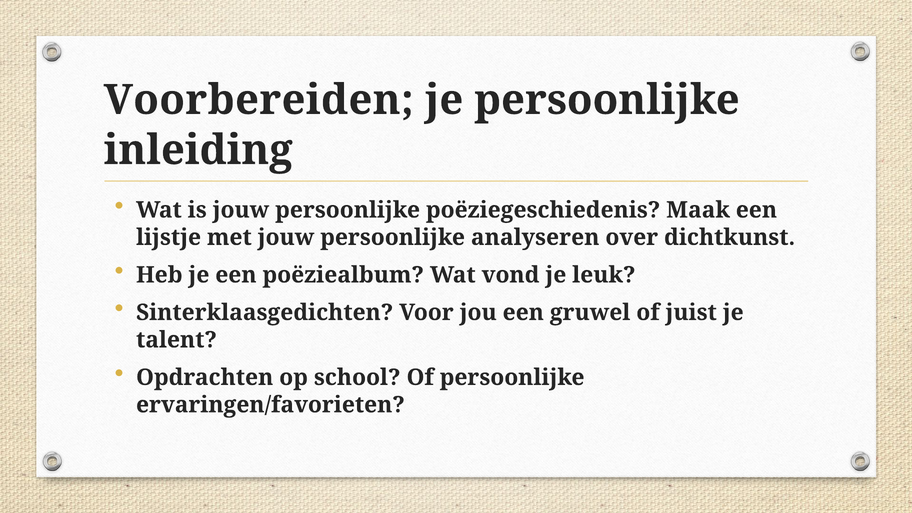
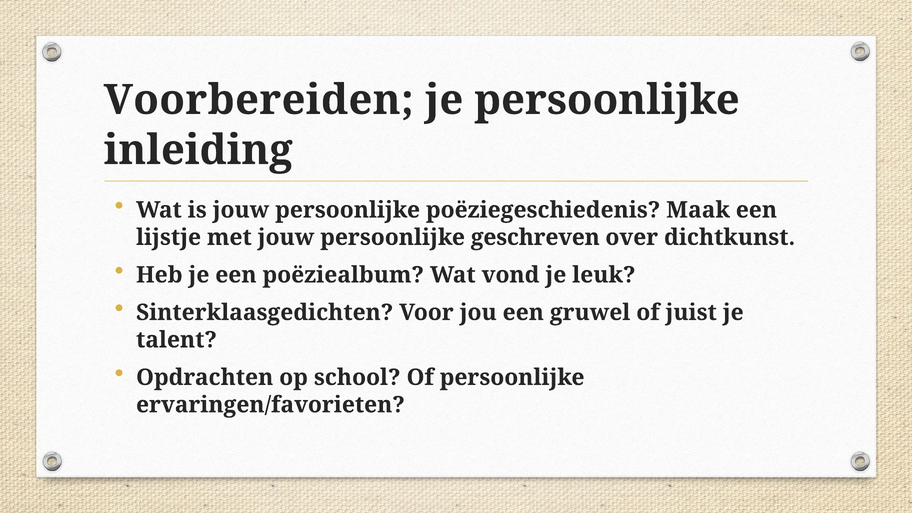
analyseren: analyseren -> geschreven
